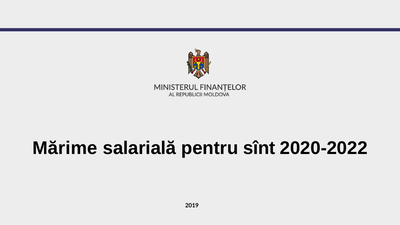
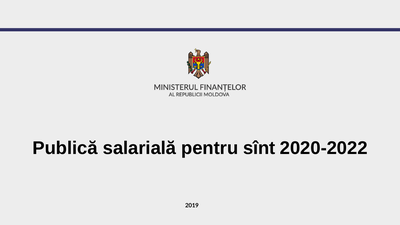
Mărime: Mărime -> Publică
